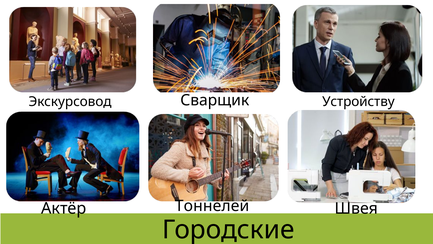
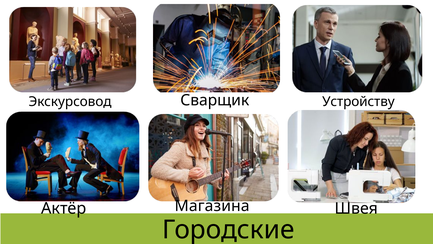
Тоннелей: Тоннелей -> Магазина
